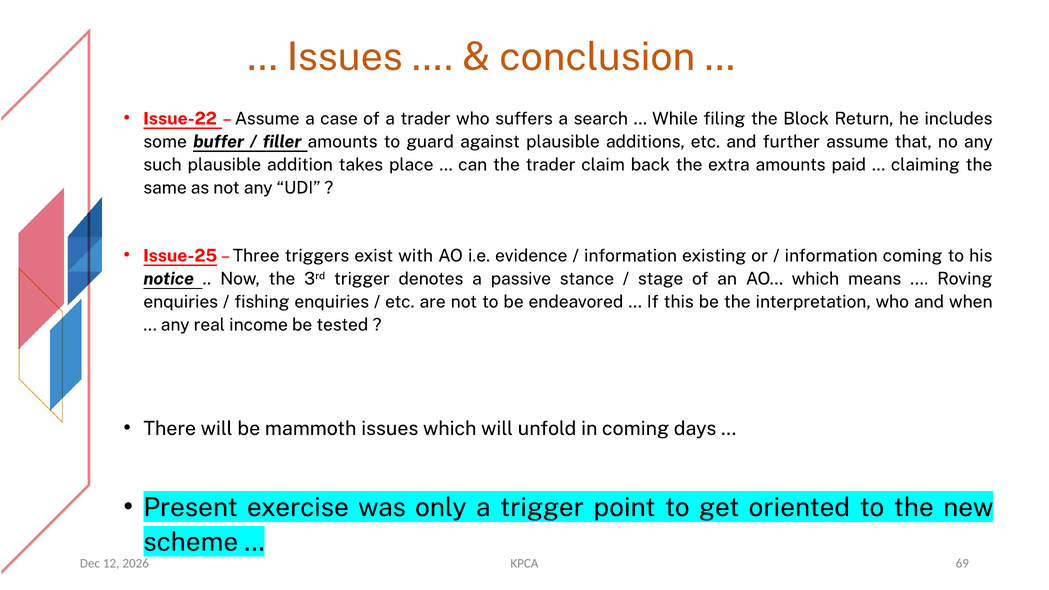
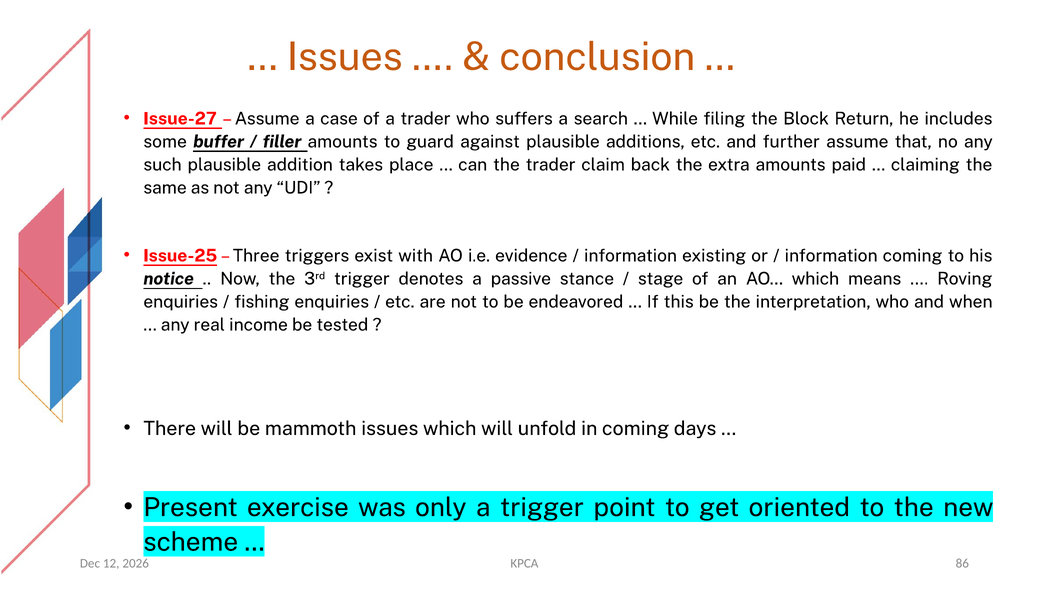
Issue-22: Issue-22 -> Issue-27
69: 69 -> 86
